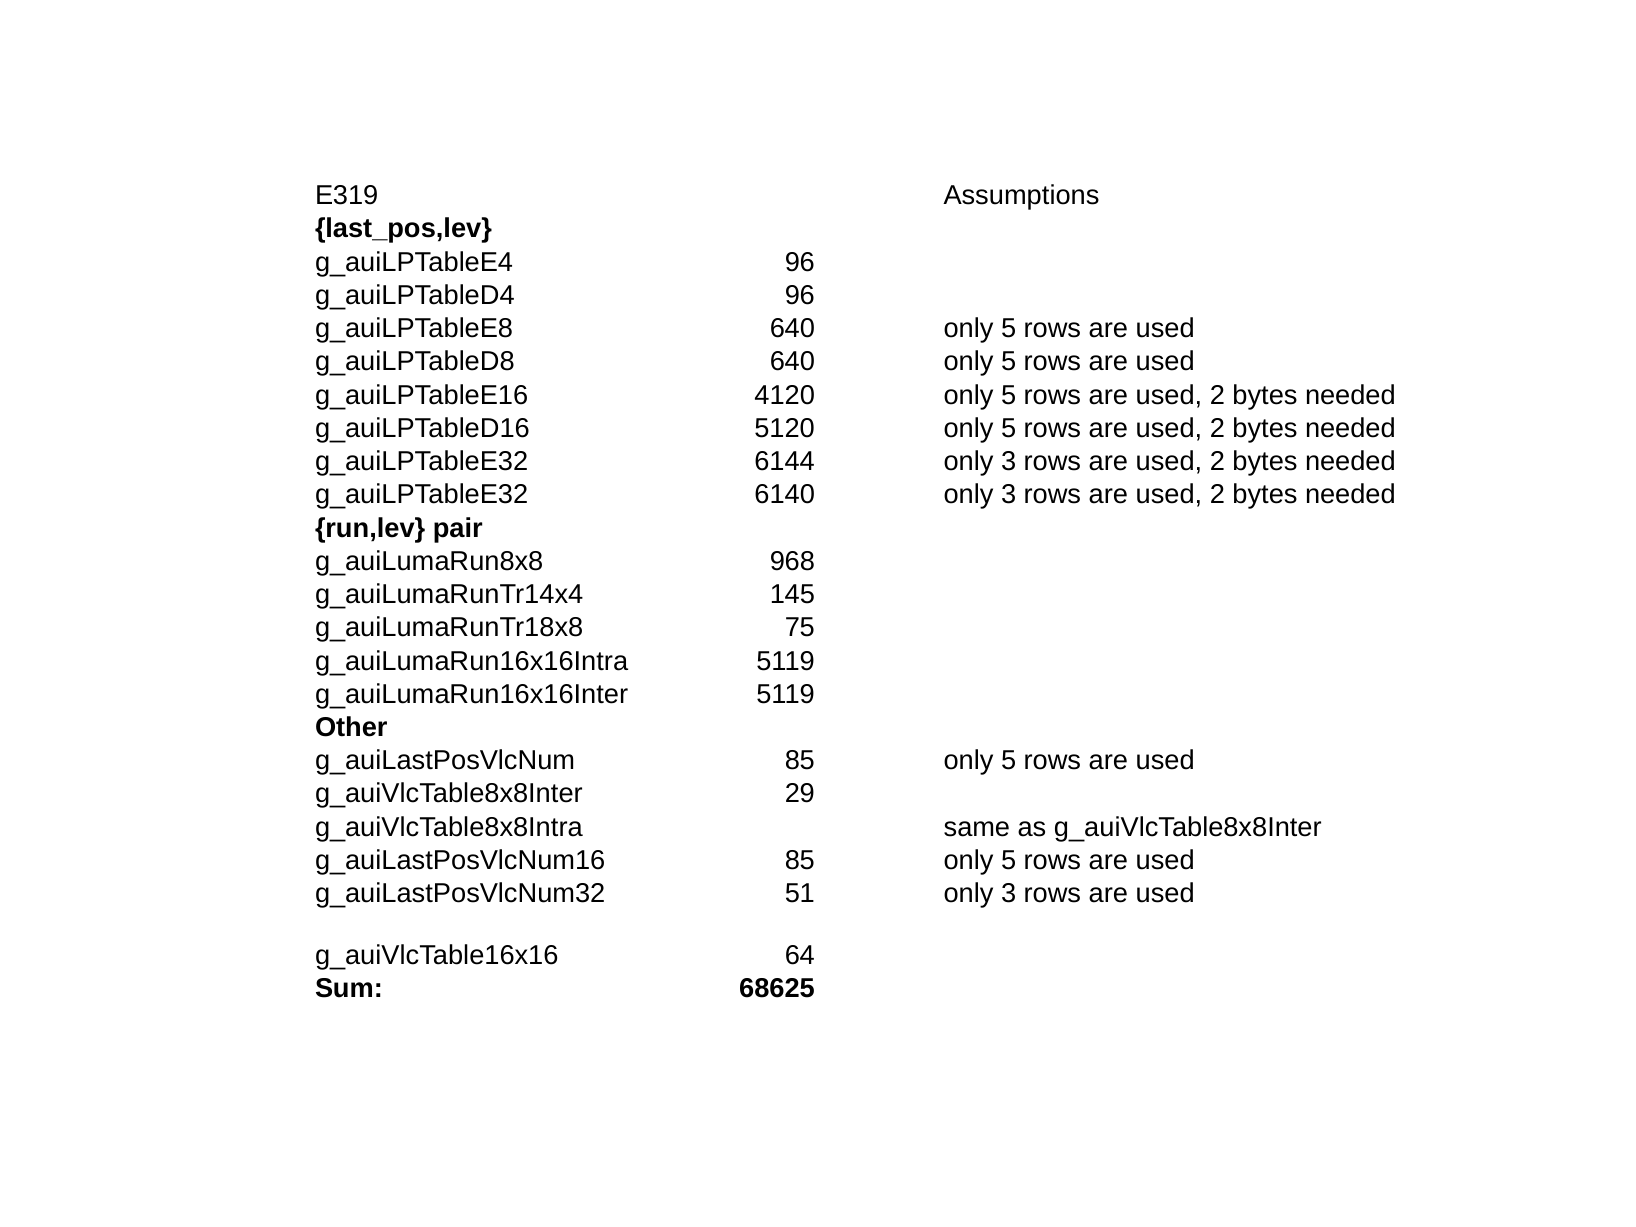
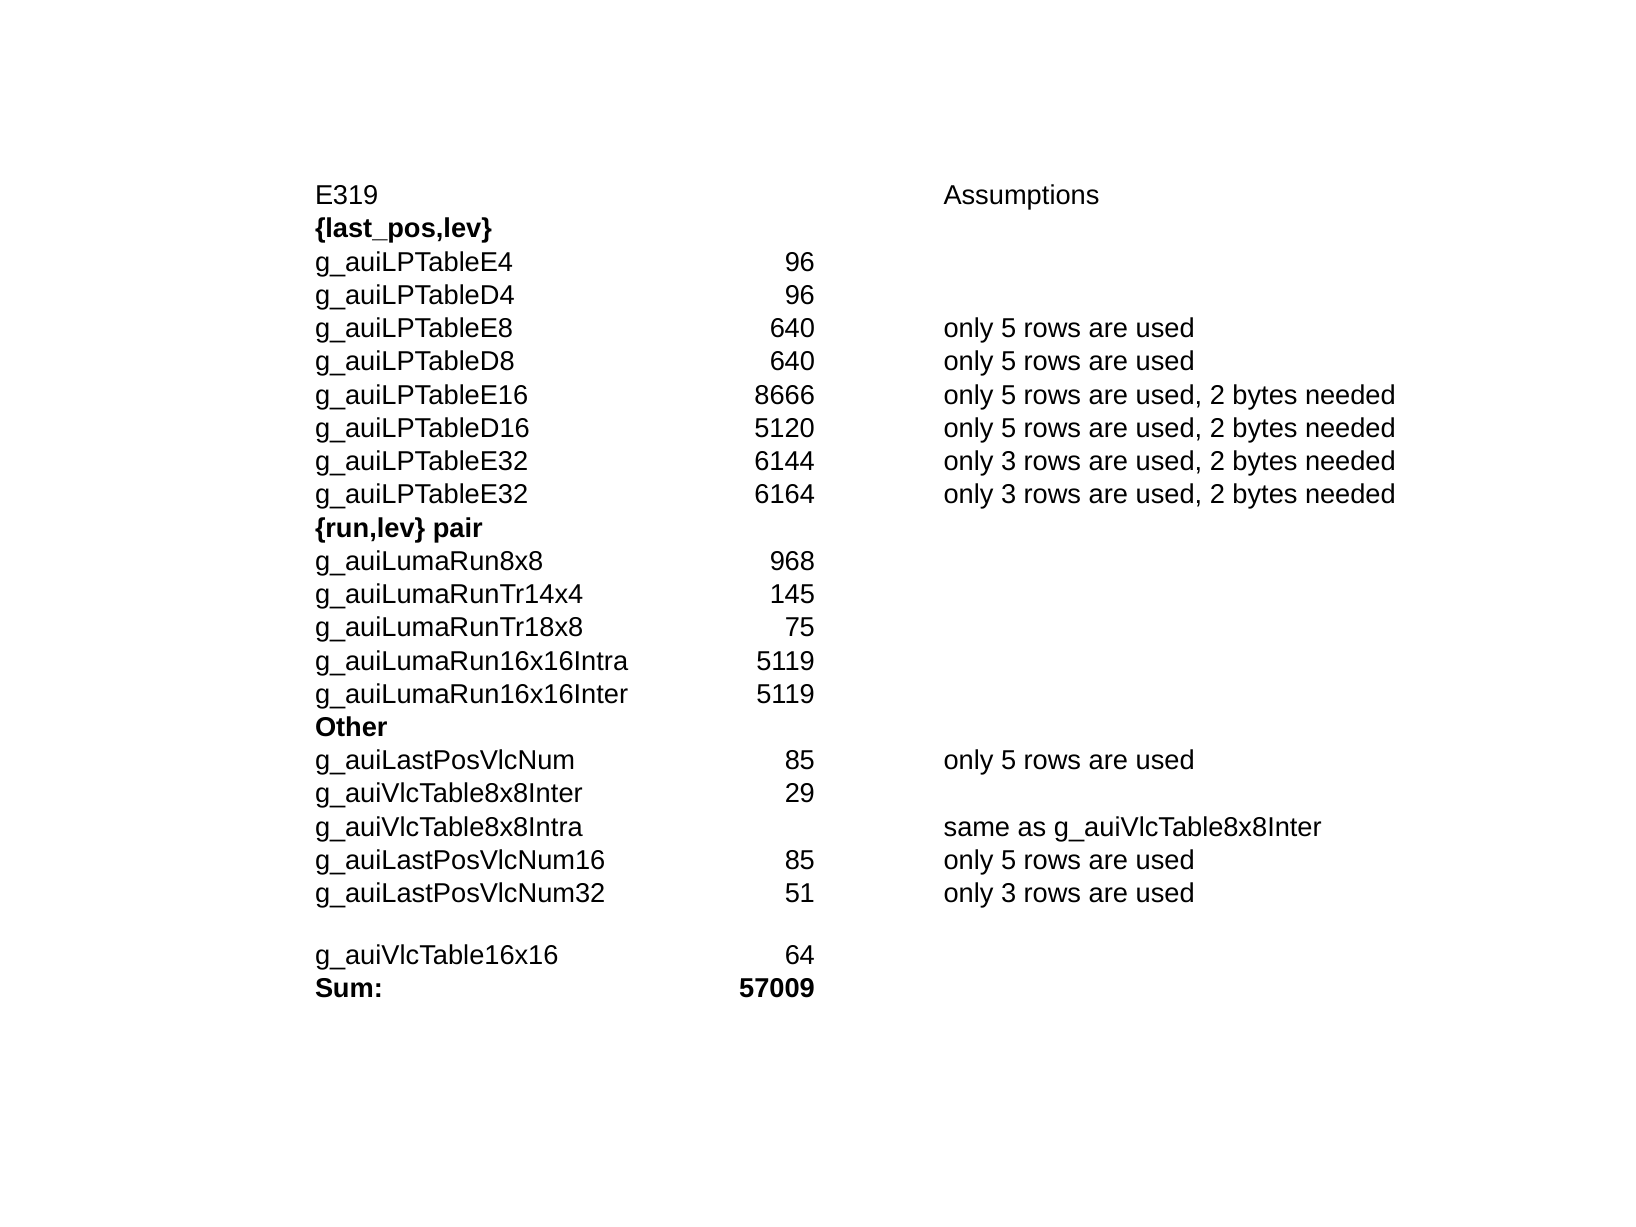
4120: 4120 -> 8666
6140: 6140 -> 6164
68625: 68625 -> 57009
